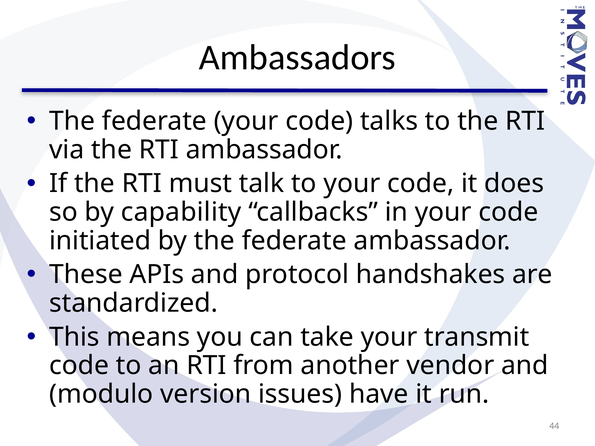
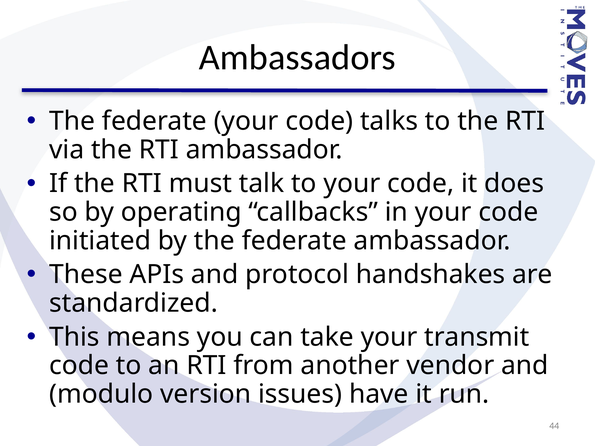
capability: capability -> operating
